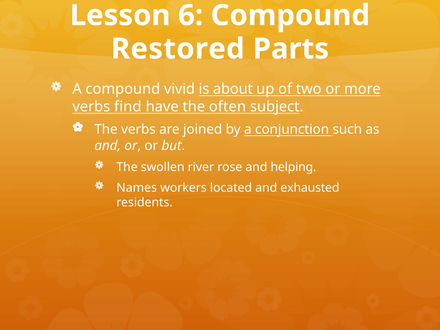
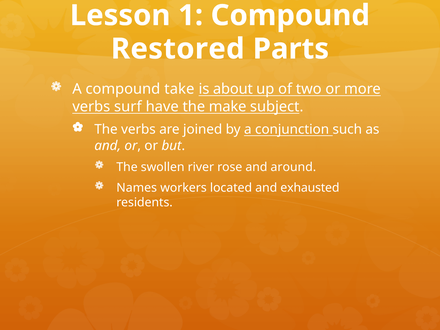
6: 6 -> 1
vivid: vivid -> take
find: find -> surf
often: often -> make
helping: helping -> around
